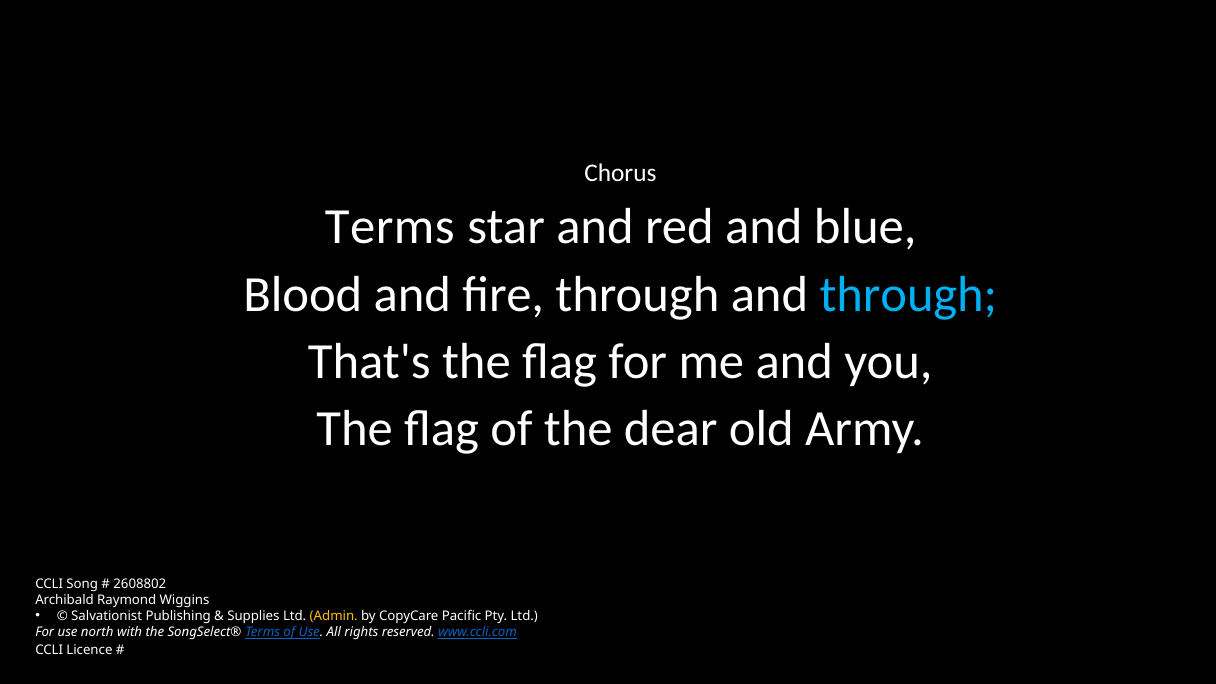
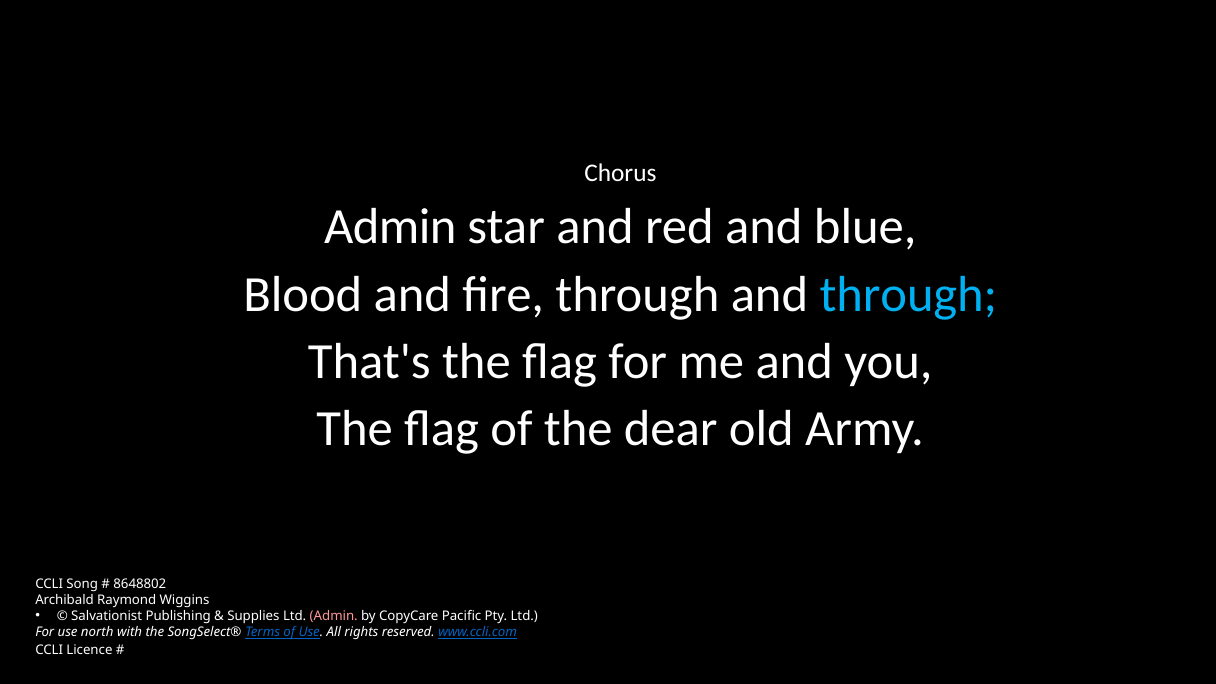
Terms at (390, 227): Terms -> Admin
2608802: 2608802 -> 8648802
Admin at (334, 616) colour: yellow -> pink
